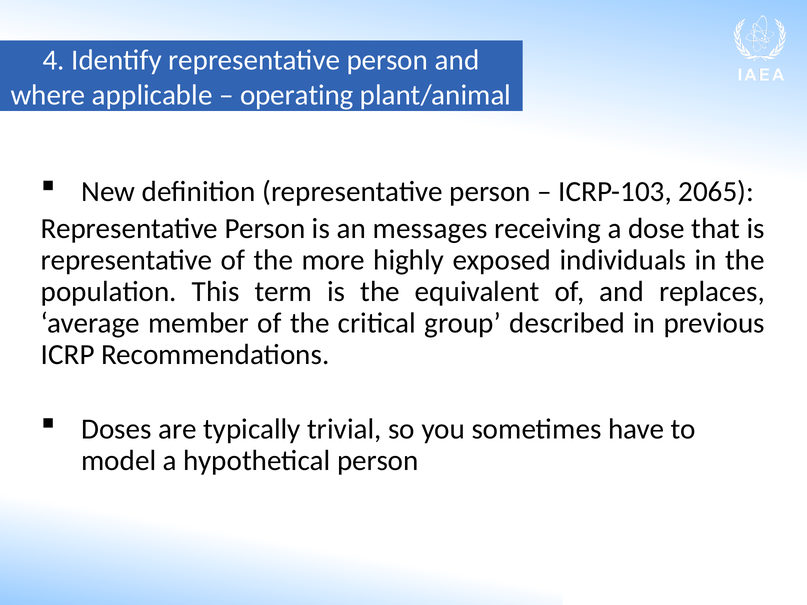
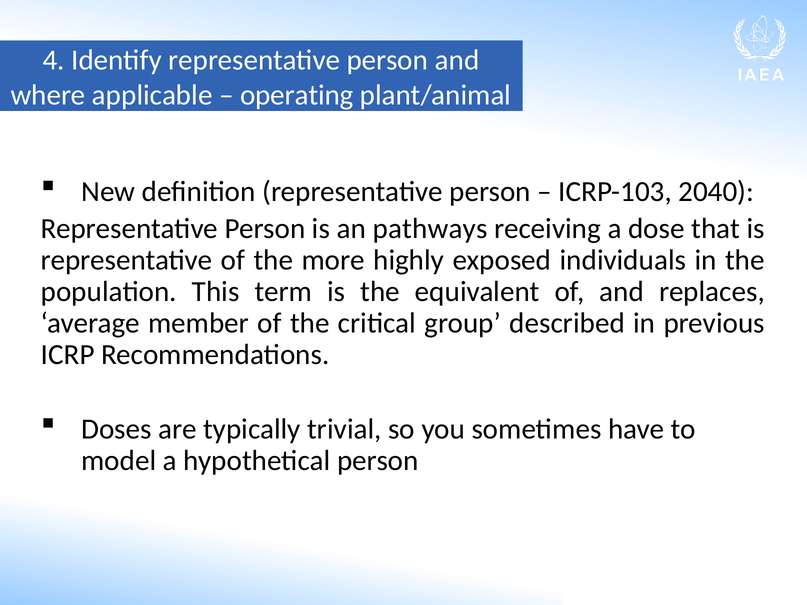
2065: 2065 -> 2040
messages: messages -> pathways
